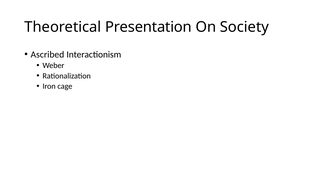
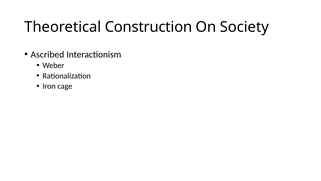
Presentation: Presentation -> Construction
